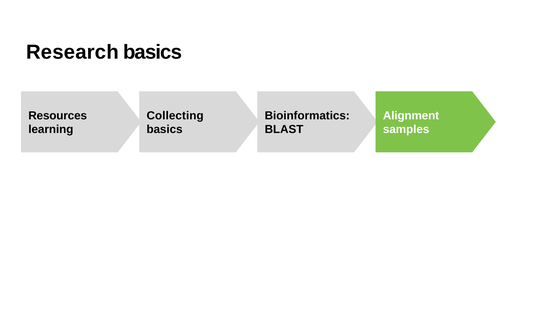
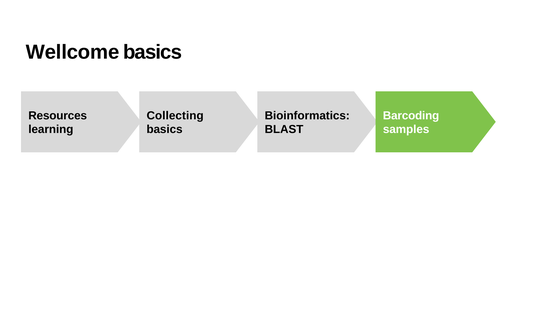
Research: Research -> Wellcome
Alignment: Alignment -> Barcoding
